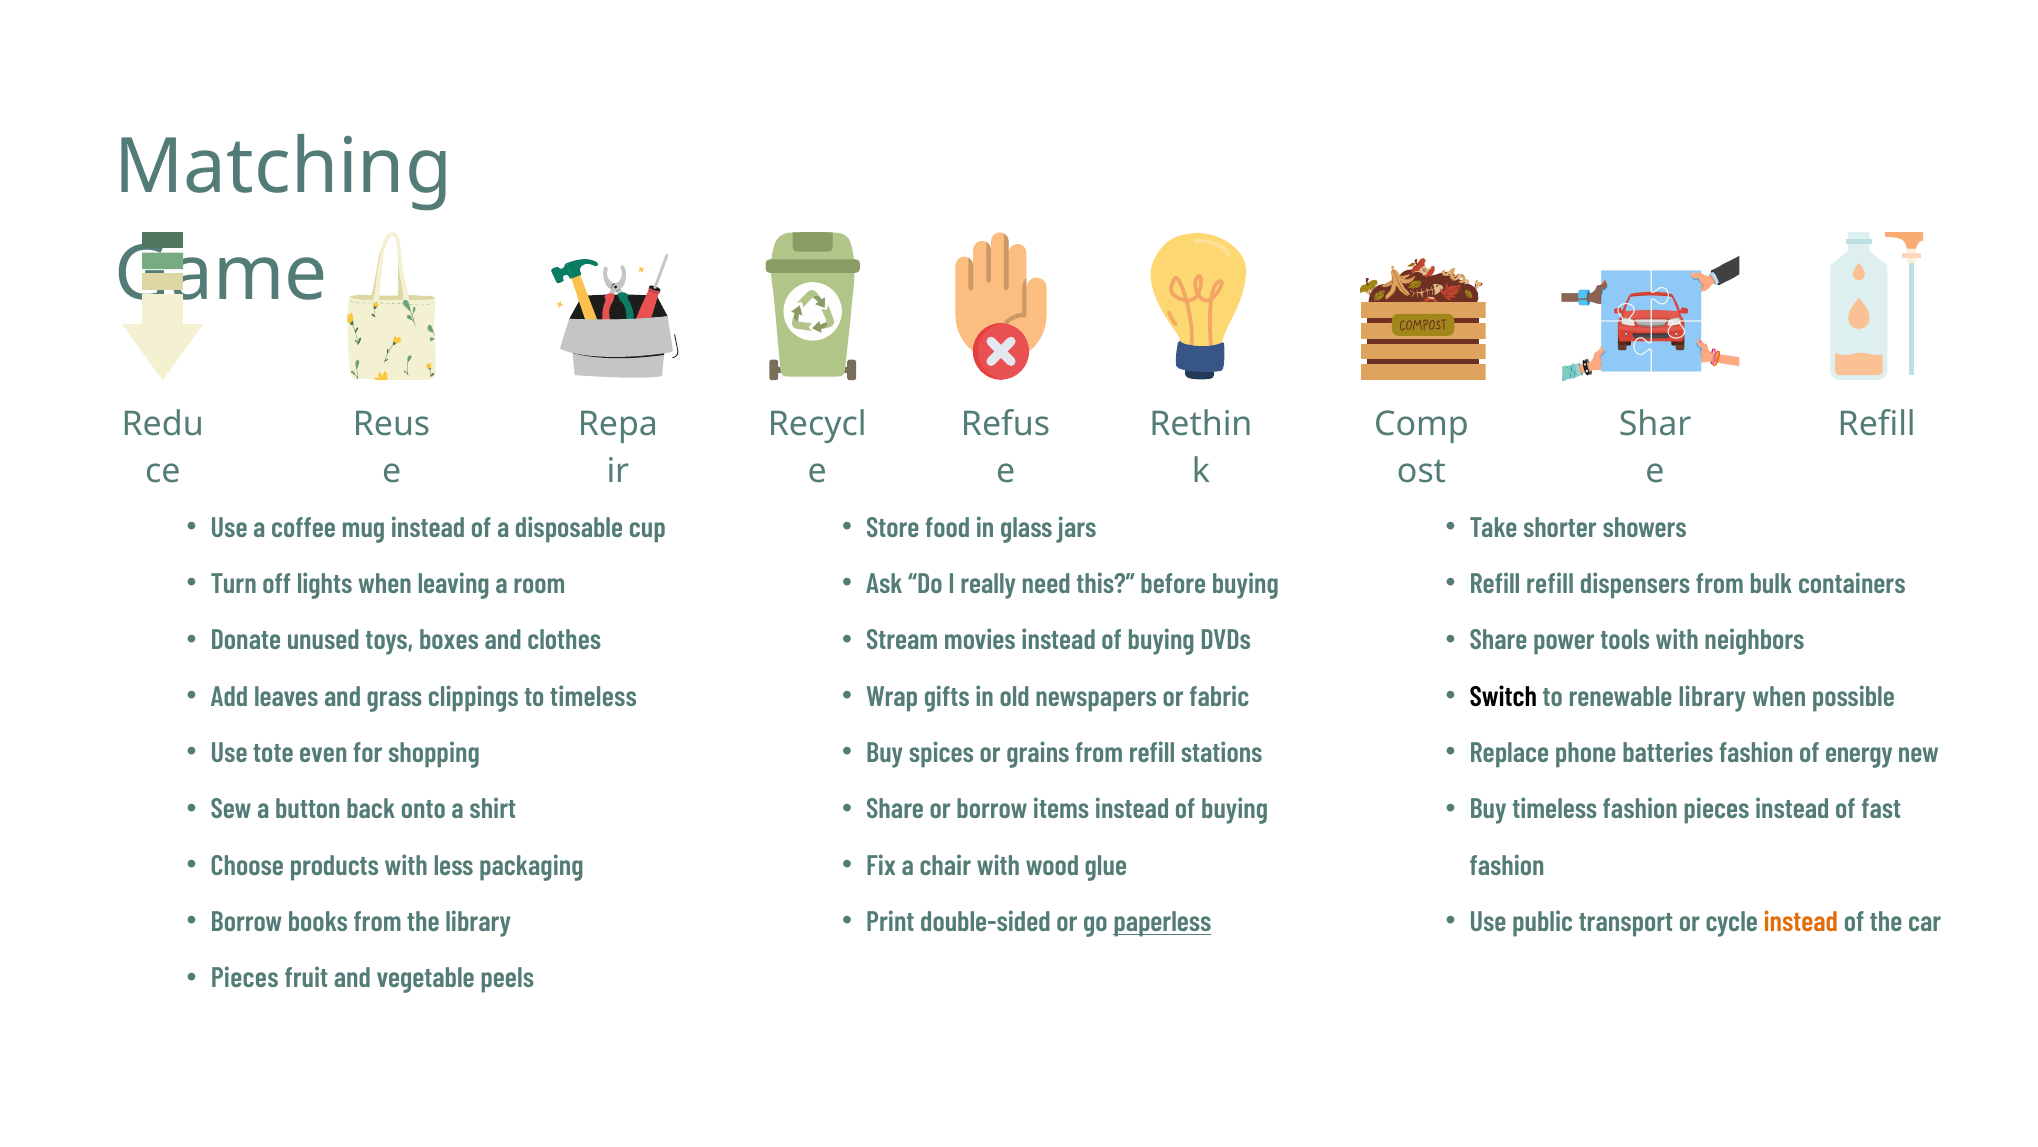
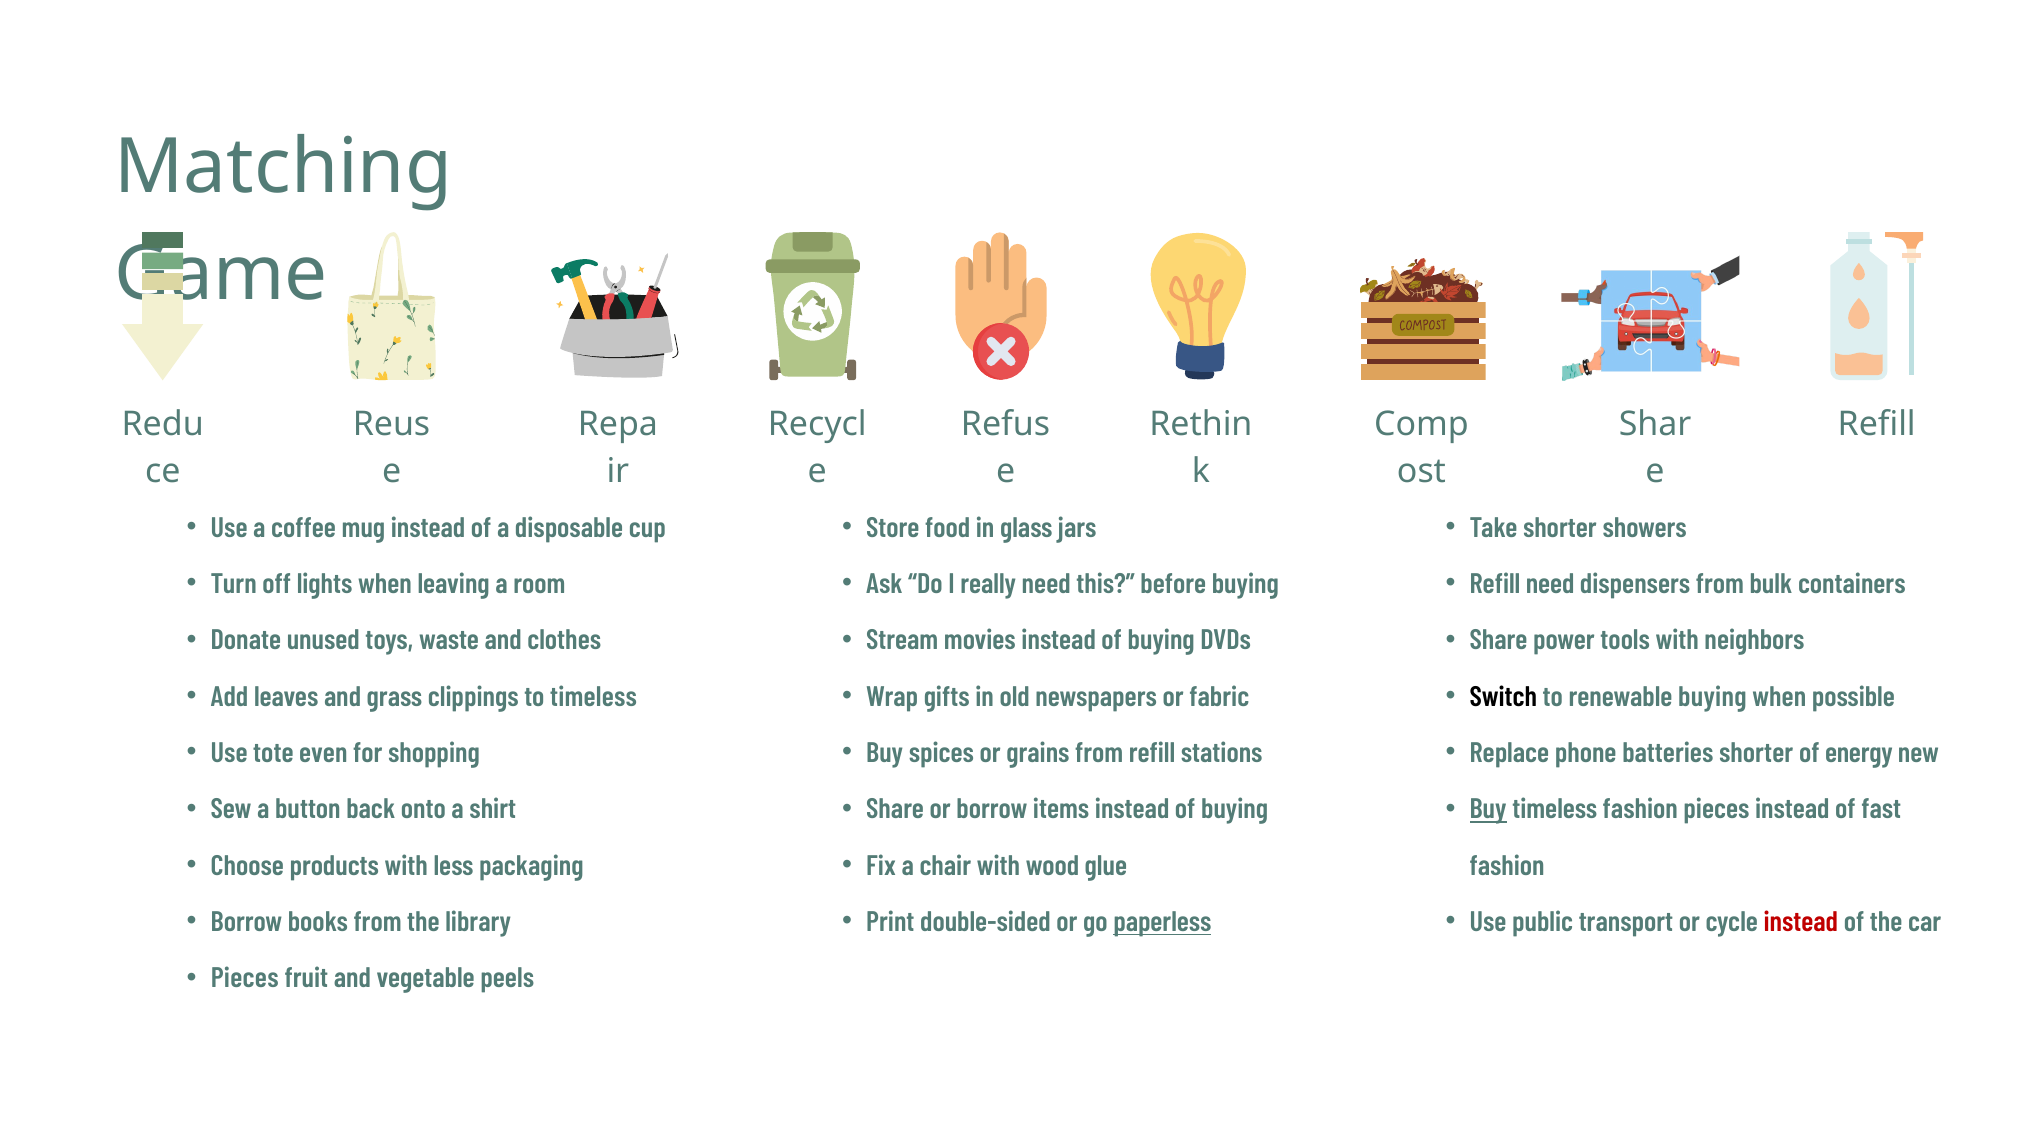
Refill refill: refill -> need
boxes: boxes -> waste
renewable library: library -> buying
batteries fashion: fashion -> shorter
Buy at (1488, 809) underline: none -> present
instead at (1801, 922) colour: orange -> red
